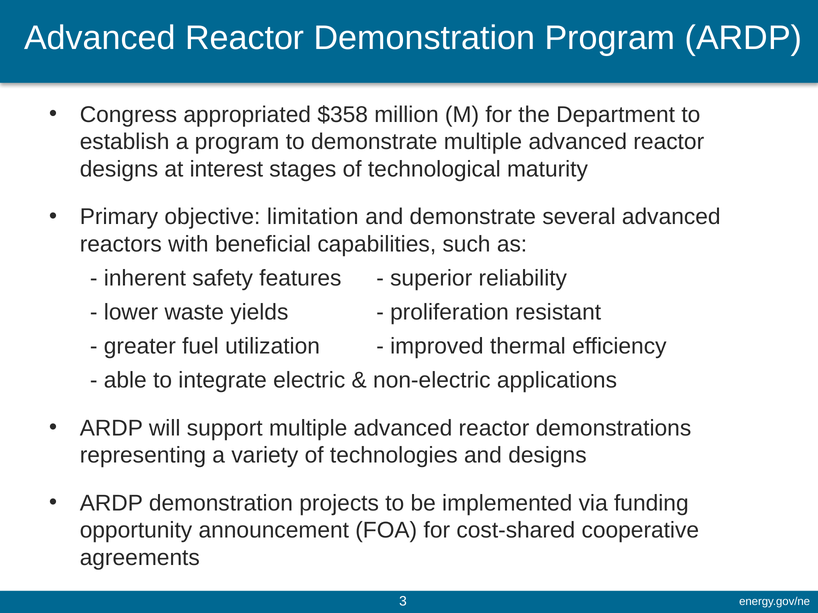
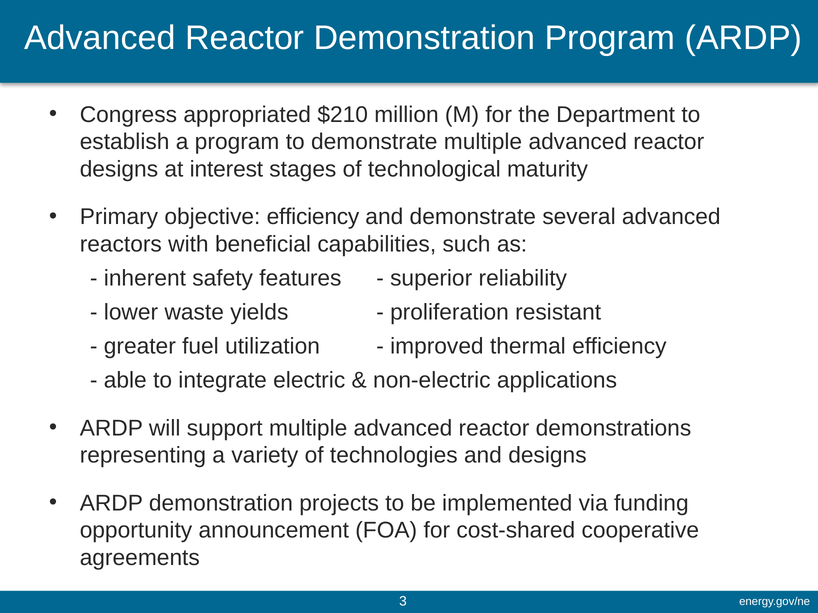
$358: $358 -> $210
objective limitation: limitation -> efficiency
